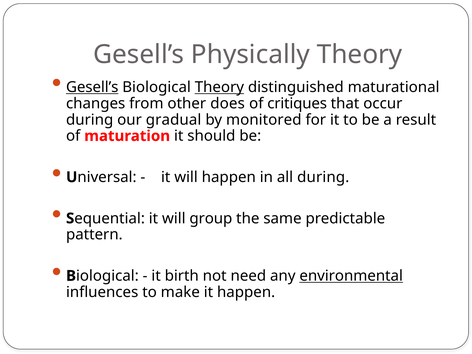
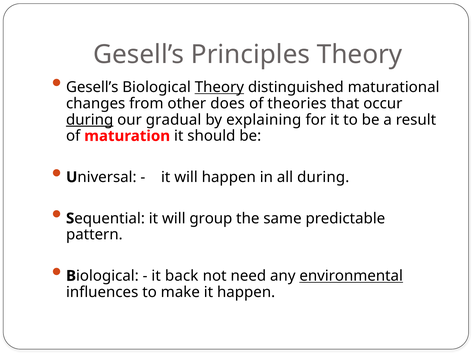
Physically: Physically -> Principles
Gesell’s at (92, 87) underline: present -> none
critiques: critiques -> theories
during at (90, 120) underline: none -> present
monitored: monitored -> explaining
birth: birth -> back
